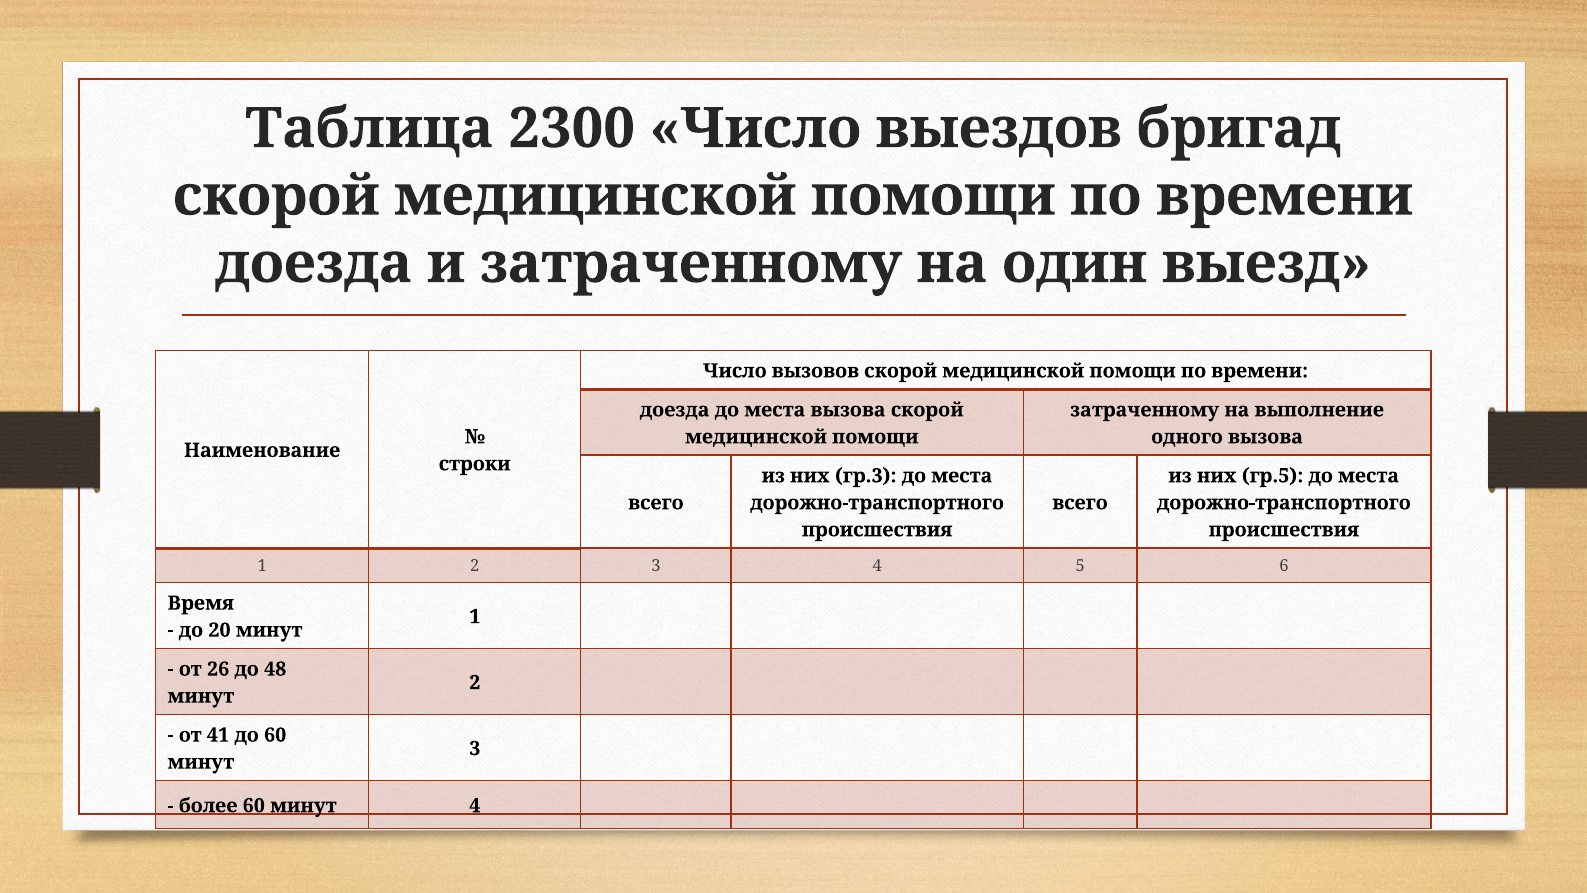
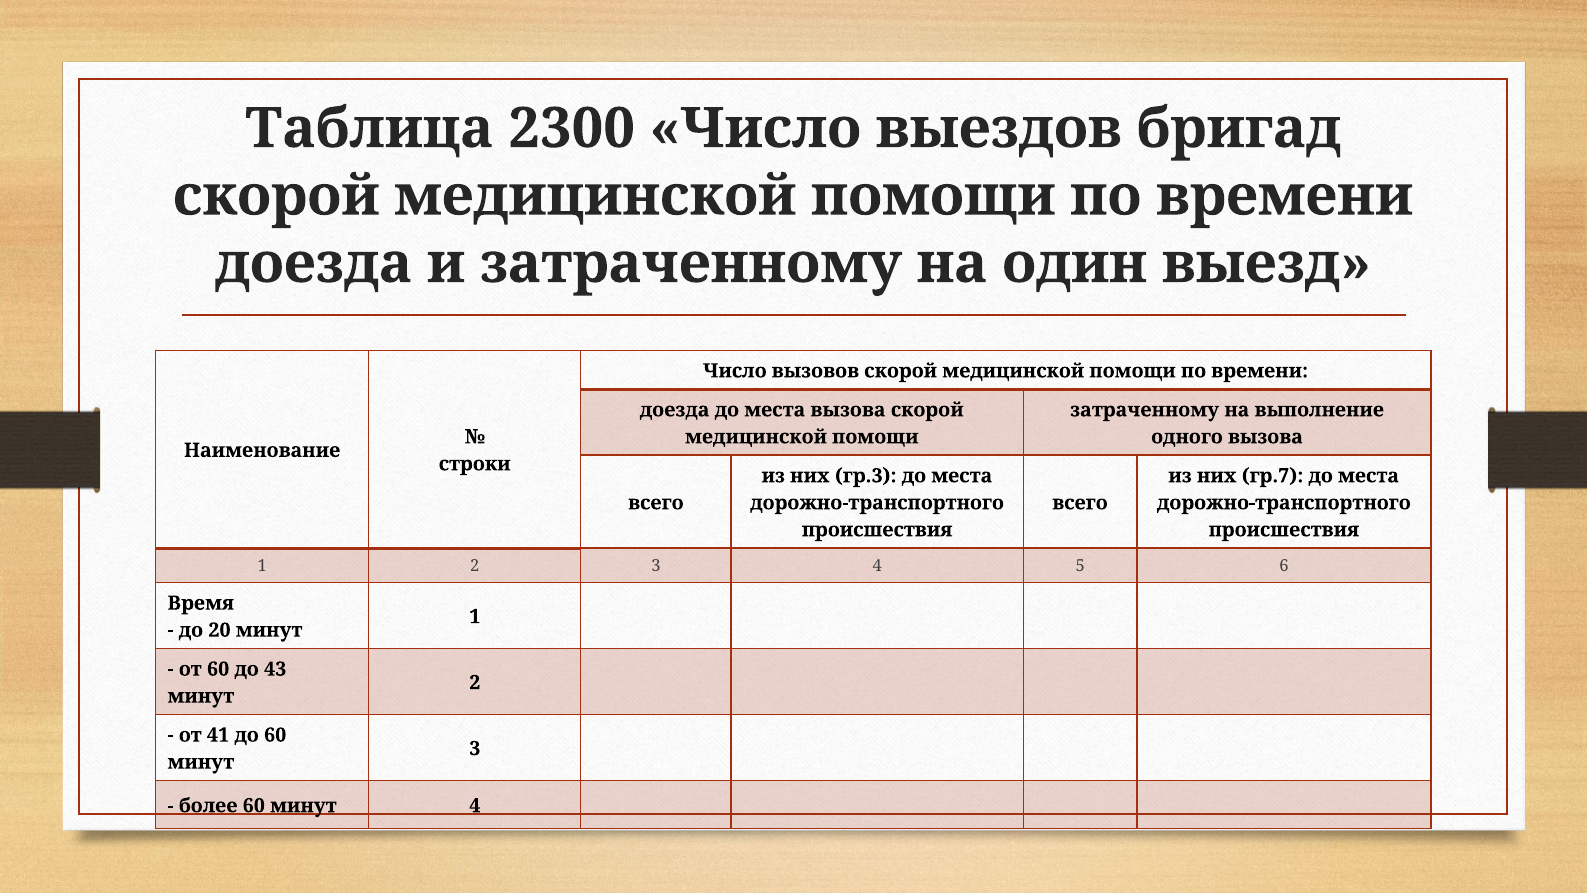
гр.5: гр.5 -> гр.7
от 26: 26 -> 60
48: 48 -> 43
